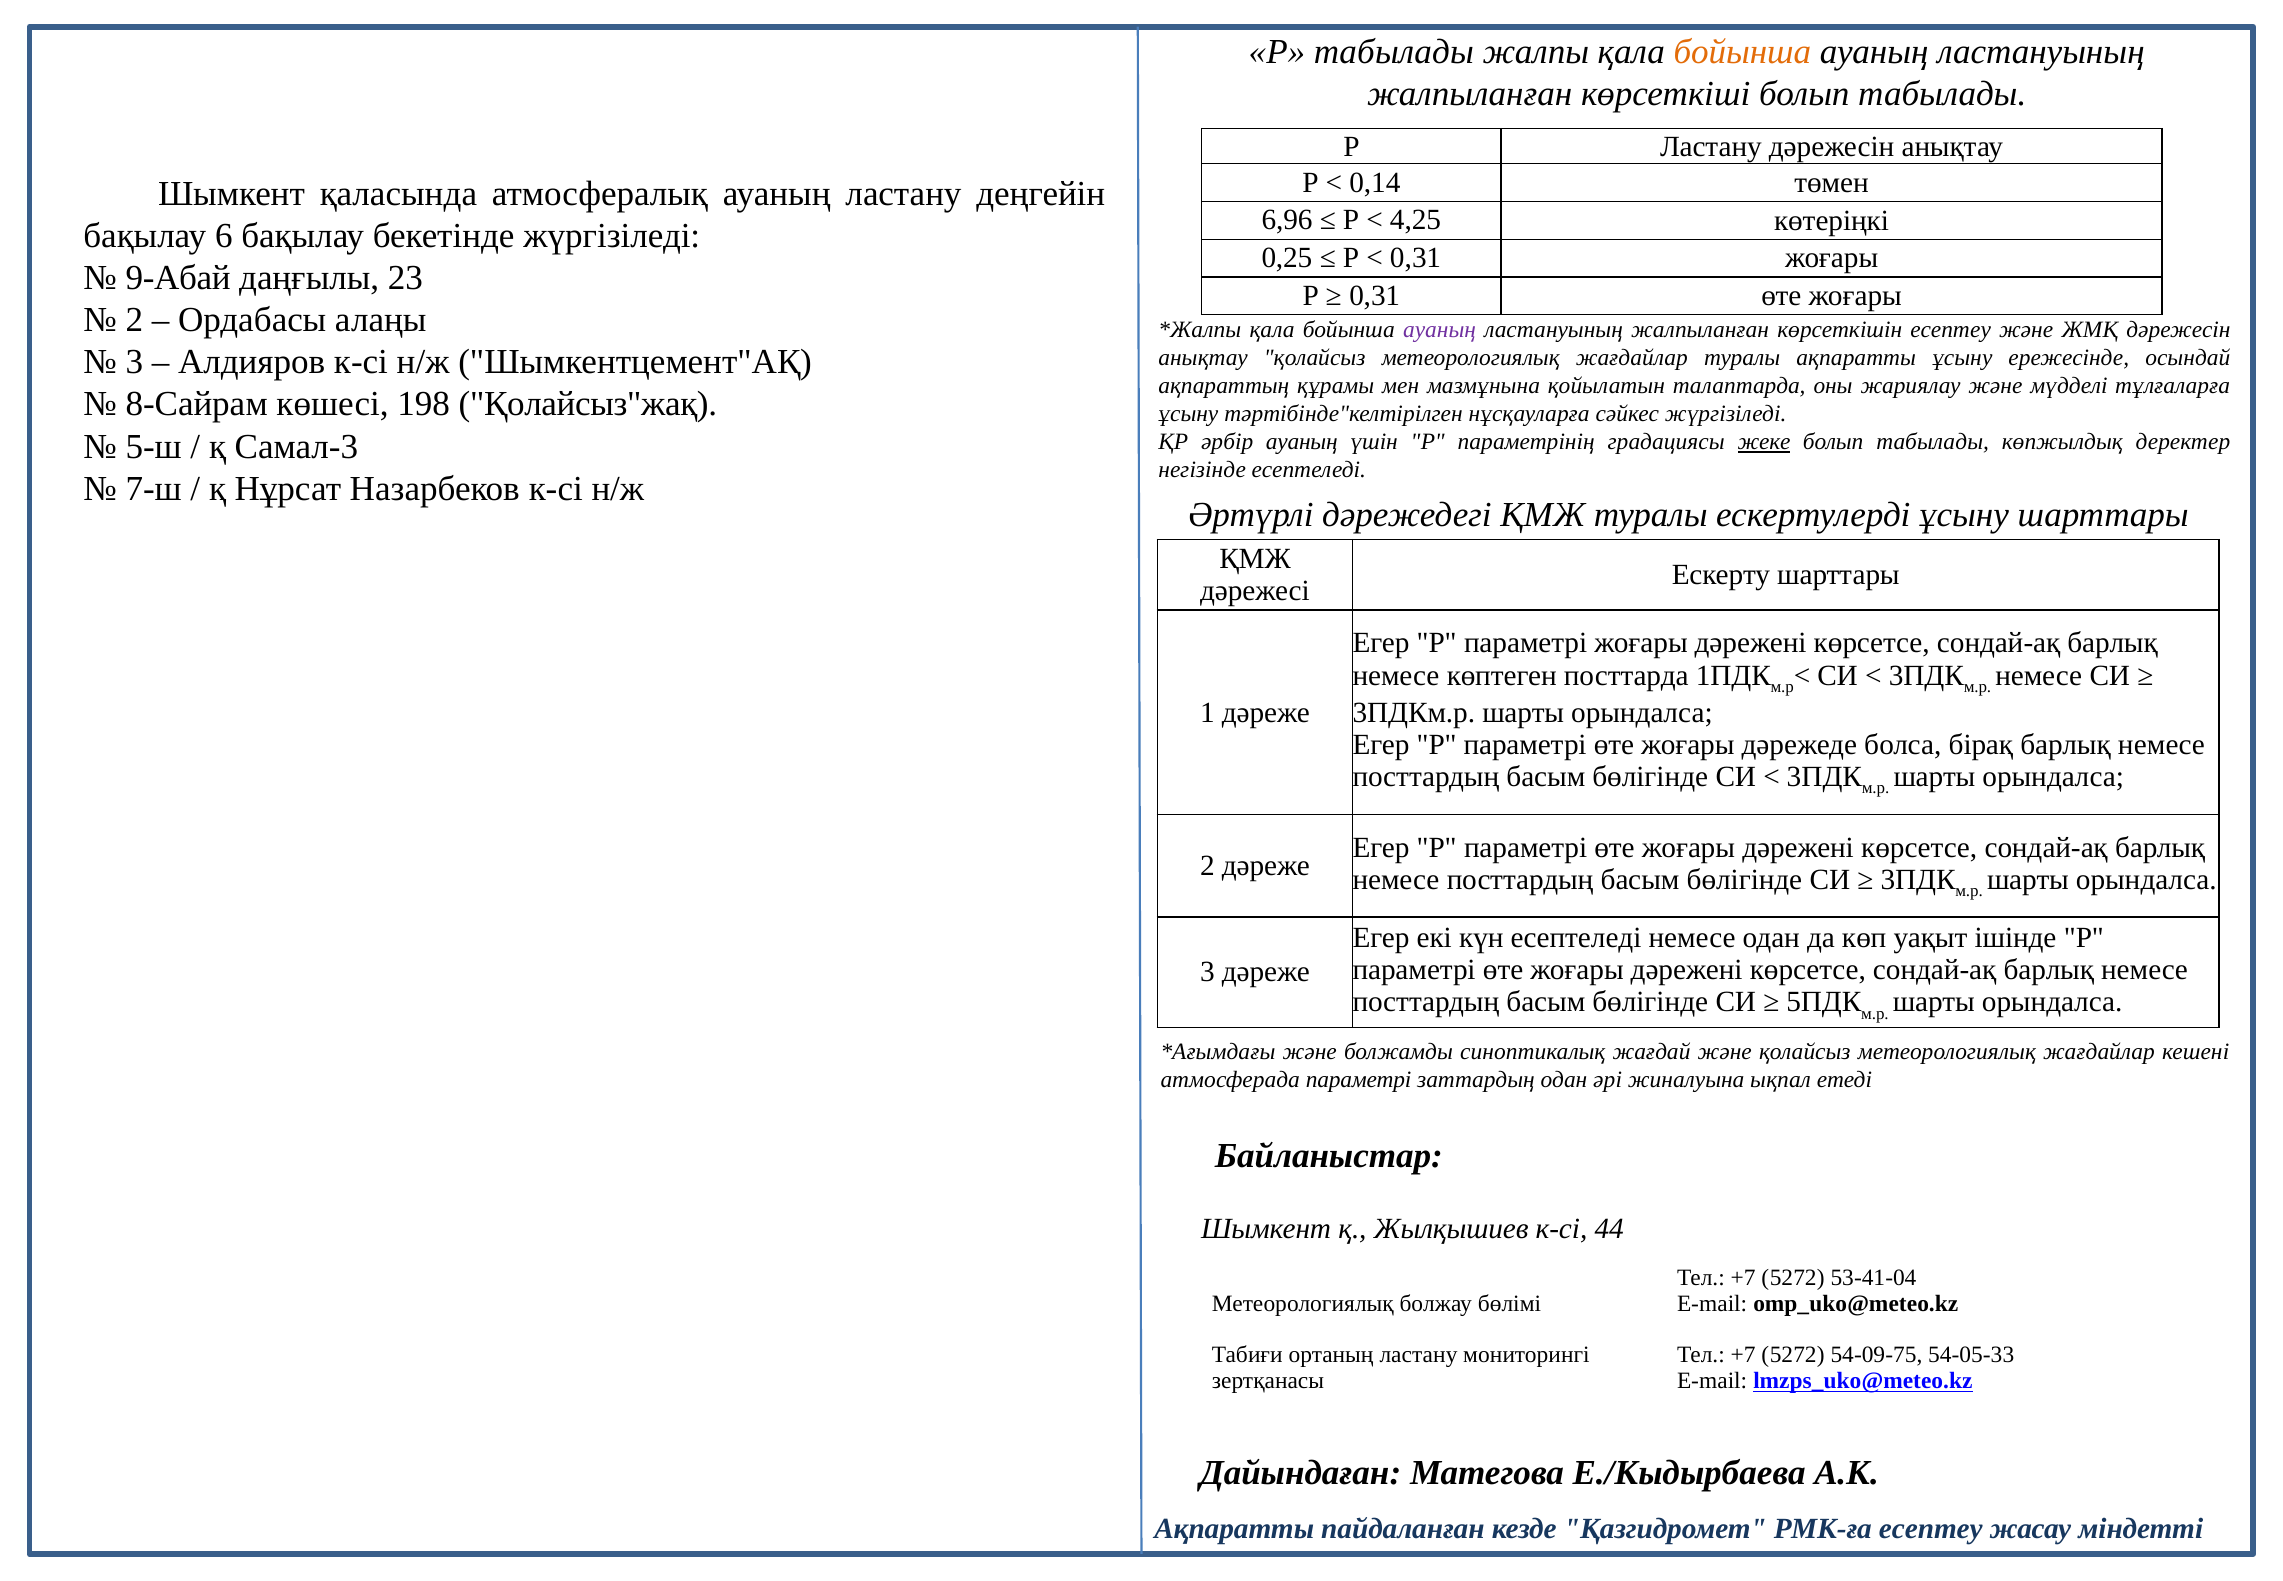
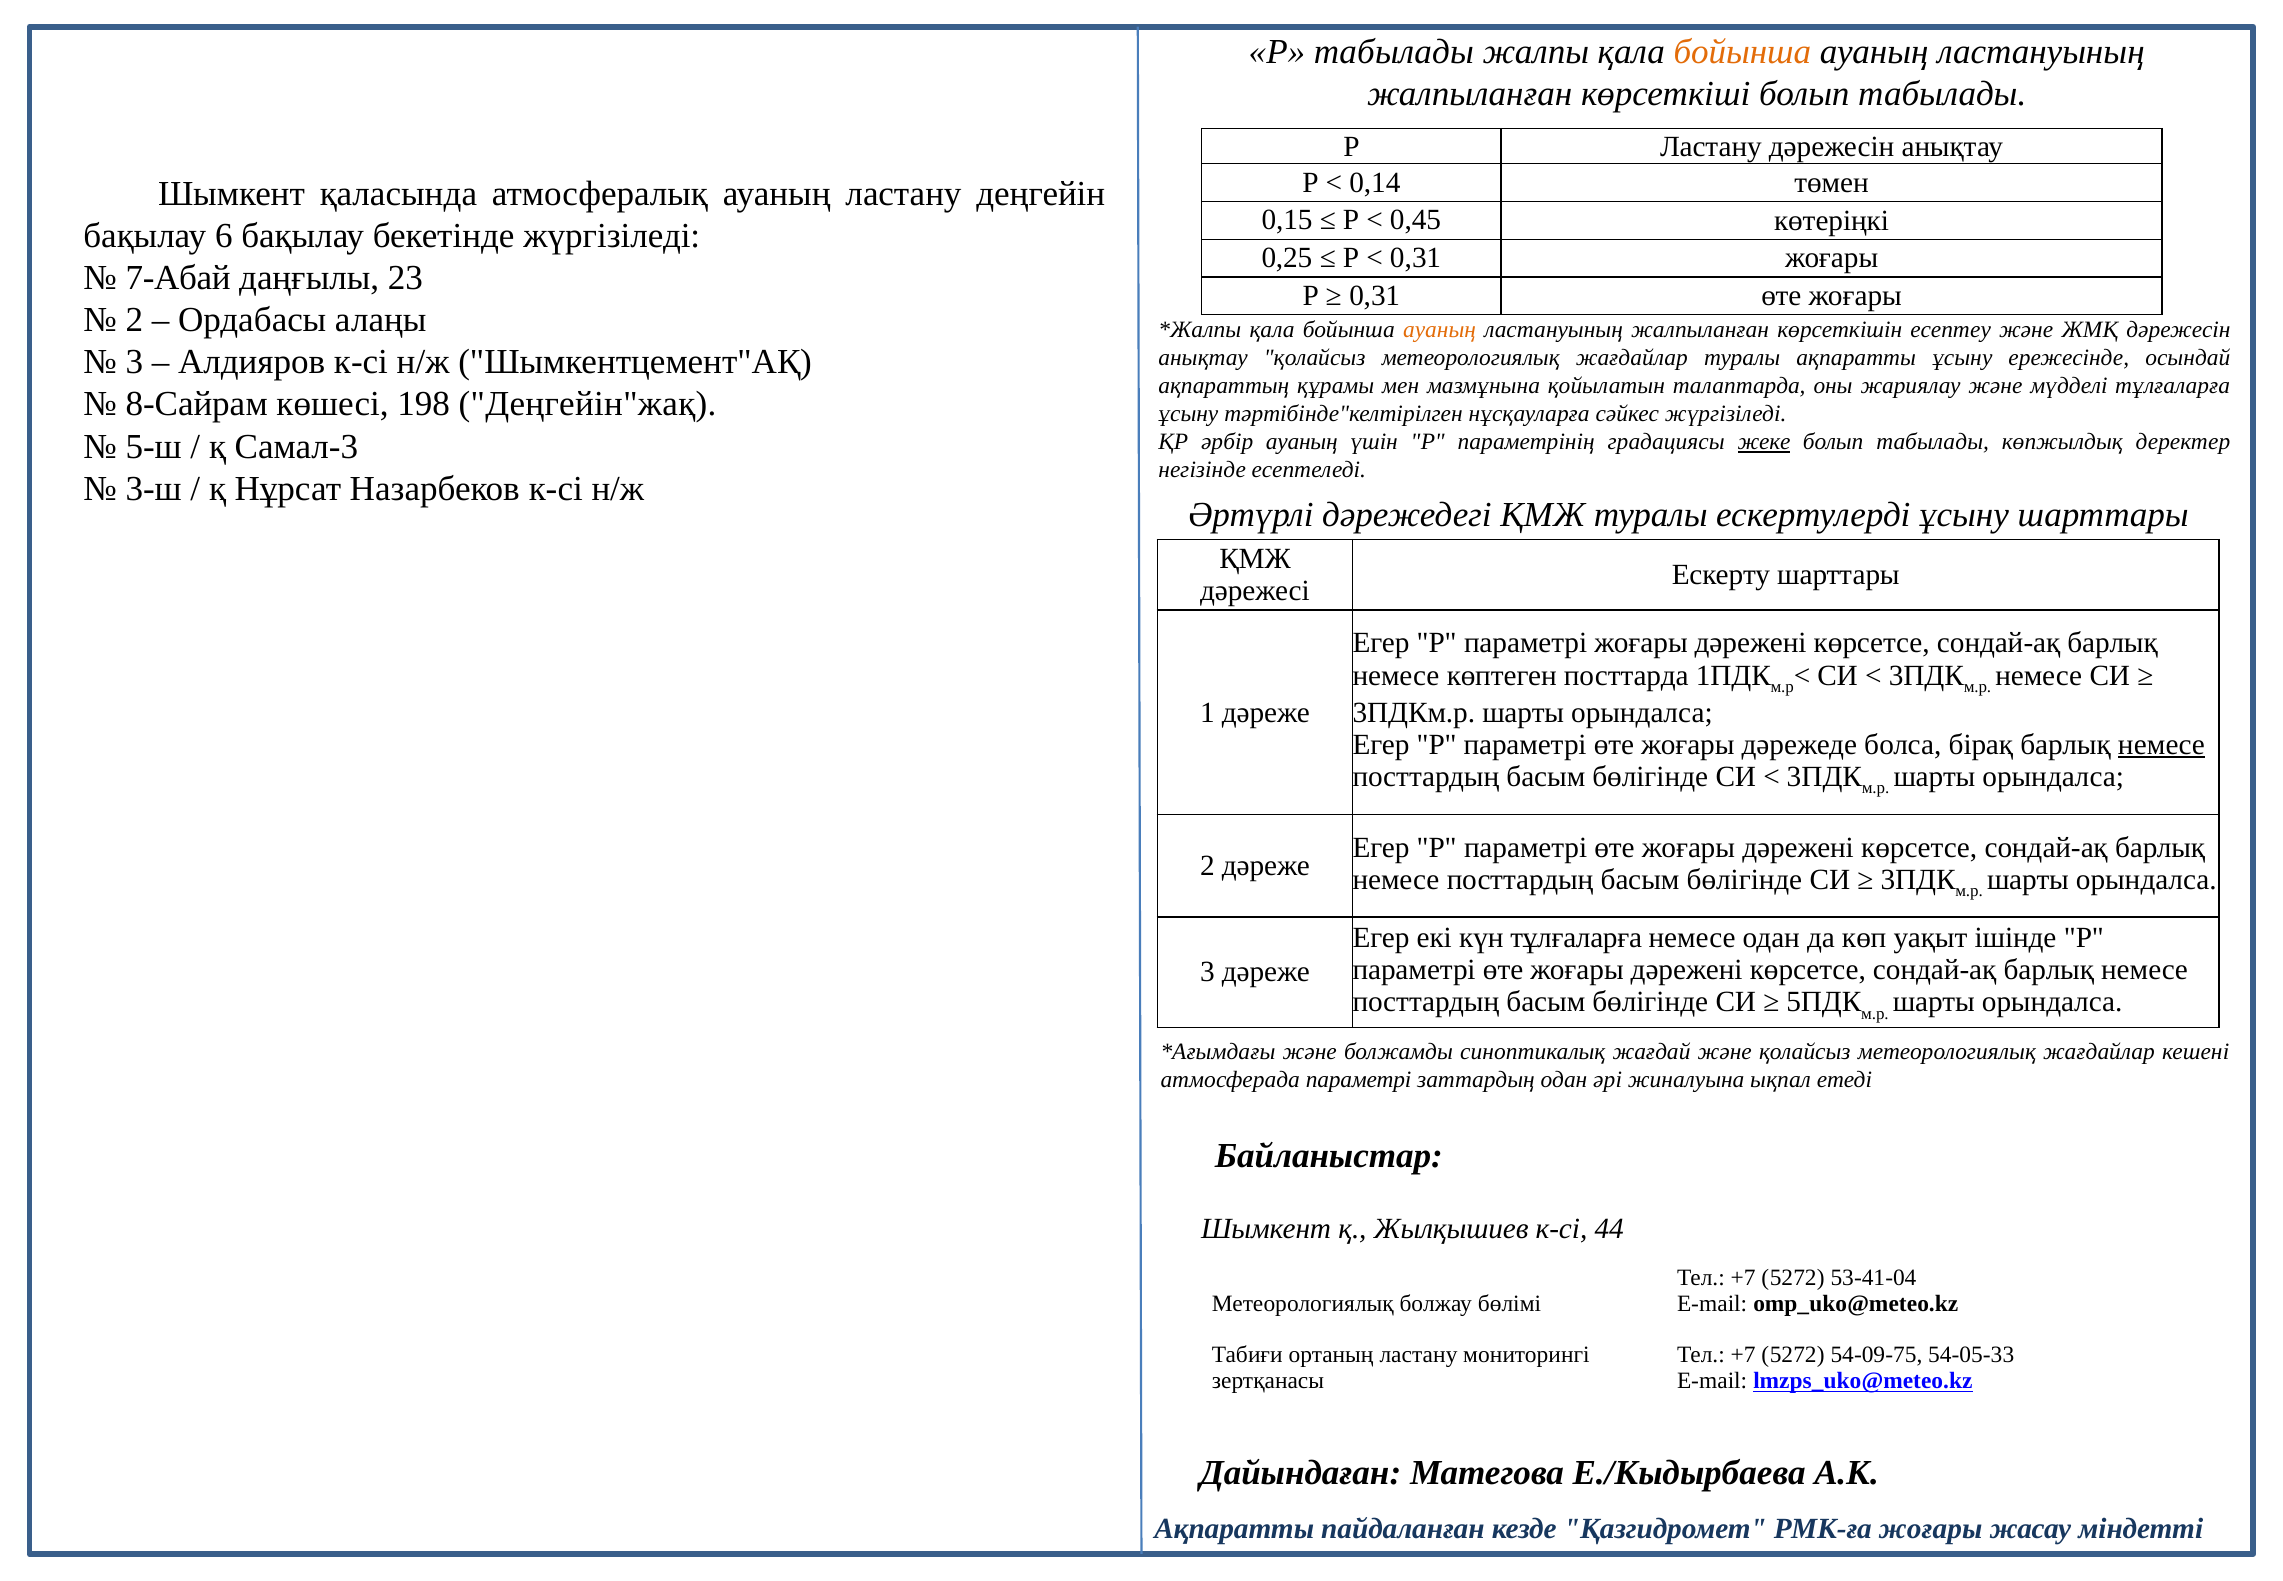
6,96: 6,96 -> 0,15
4,25: 4,25 -> 0,45
9-Абай: 9-Абай -> 7-Абай
ауаның at (1440, 330) colour: purple -> orange
Қолайсыз"жақ: Қолайсыз"жақ -> Деңгейін"жақ
7-ш: 7-ш -> 3-ш
немесе at (2161, 744) underline: none -> present
күн есептеледі: есептеледі -> тұлғаларға
РМК-ға есептеу: есептеу -> жоғары
